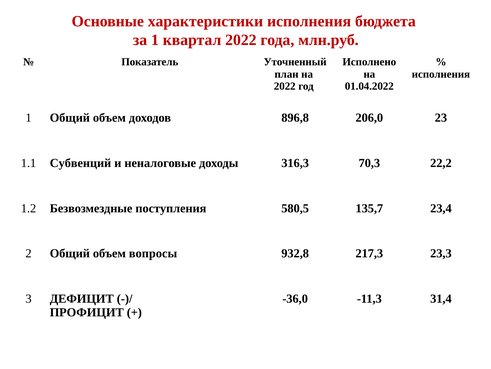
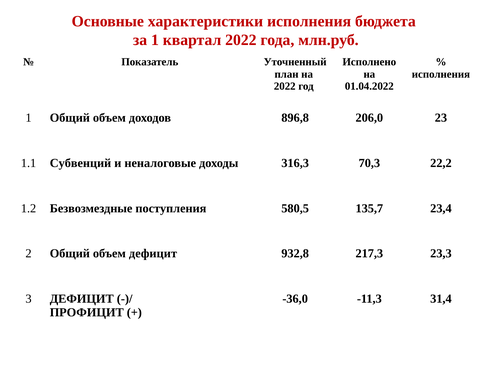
объем вопросы: вопросы -> дефицит
